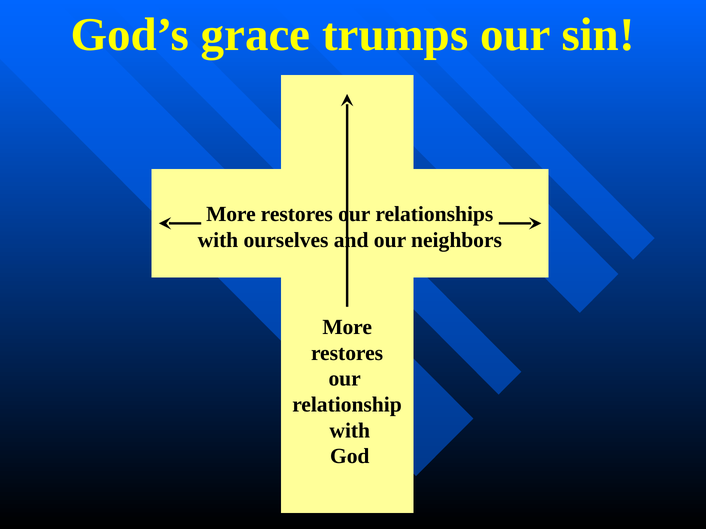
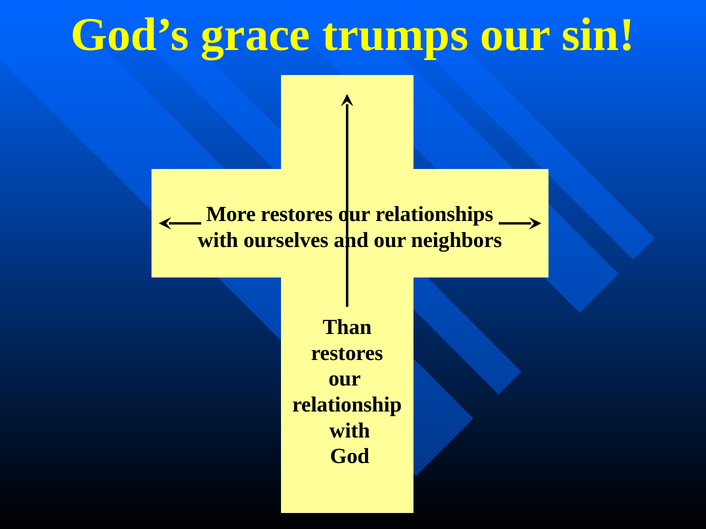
More at (347, 327): More -> Than
